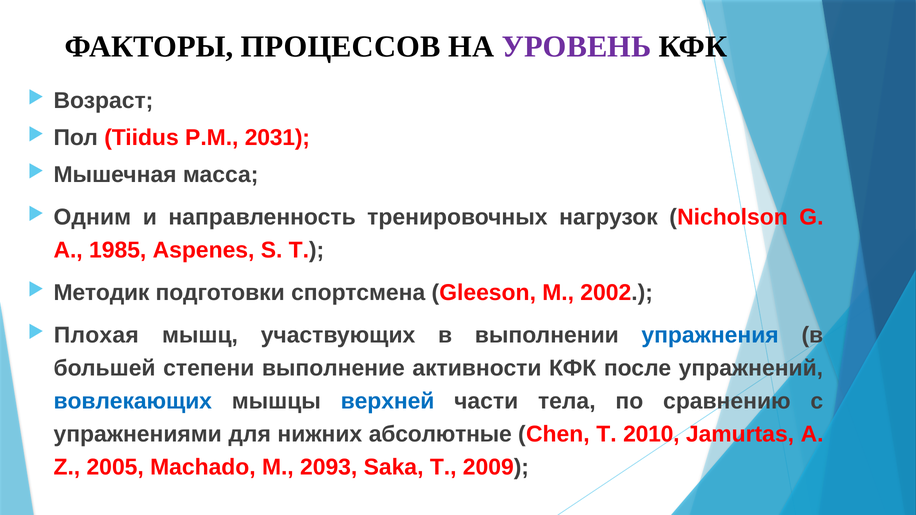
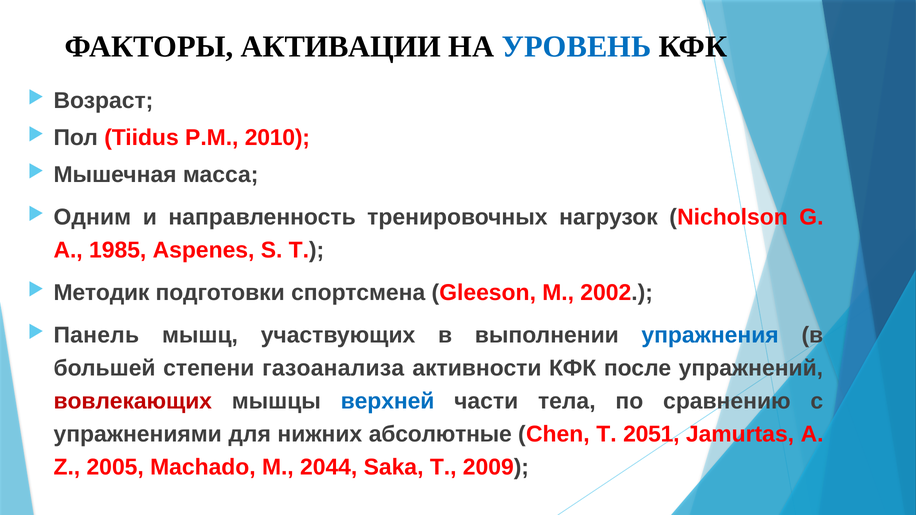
ПРОЦЕССОВ: ПРОЦЕССОВ -> АКТИВАЦИИ
УРОВЕНЬ colour: purple -> blue
2031: 2031 -> 2010
Плохая: Плохая -> Панель
выполнение: выполнение -> газоанализа
вовлекающих colour: blue -> red
2010: 2010 -> 2051
2093: 2093 -> 2044
